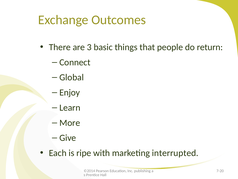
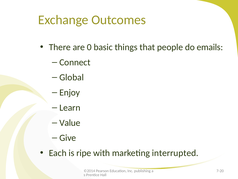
3: 3 -> 0
return: return -> emails
More: More -> Value
